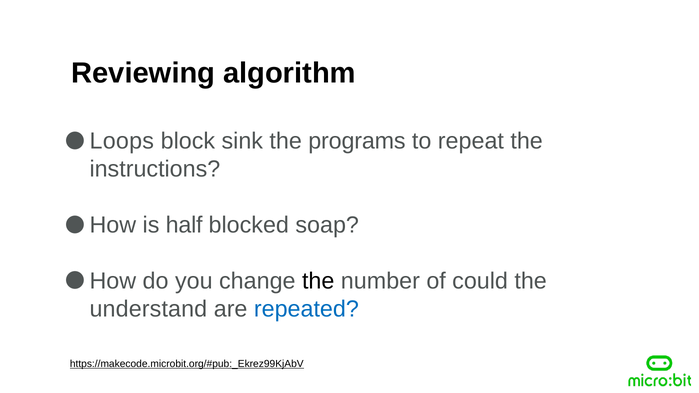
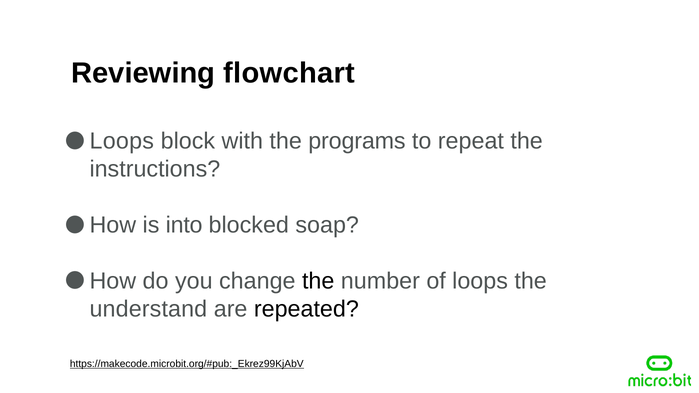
algorithm: algorithm -> flowchart
sink: sink -> with
half: half -> into
of could: could -> loops
repeated colour: blue -> black
